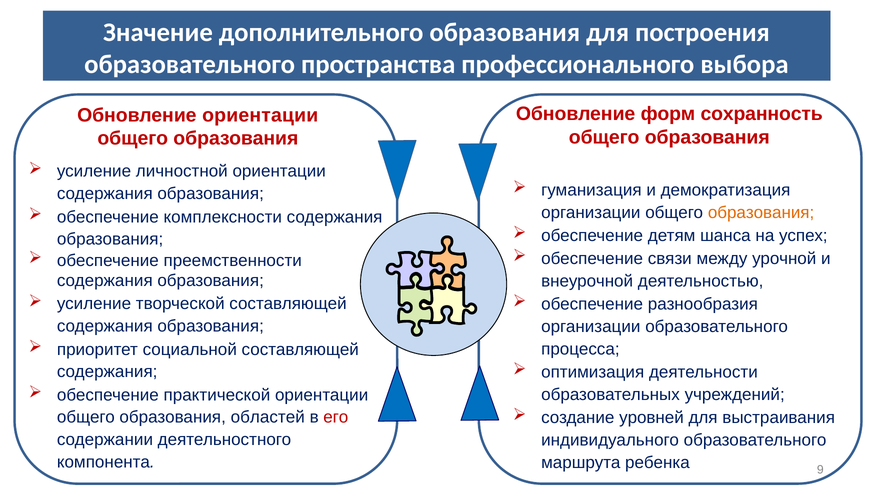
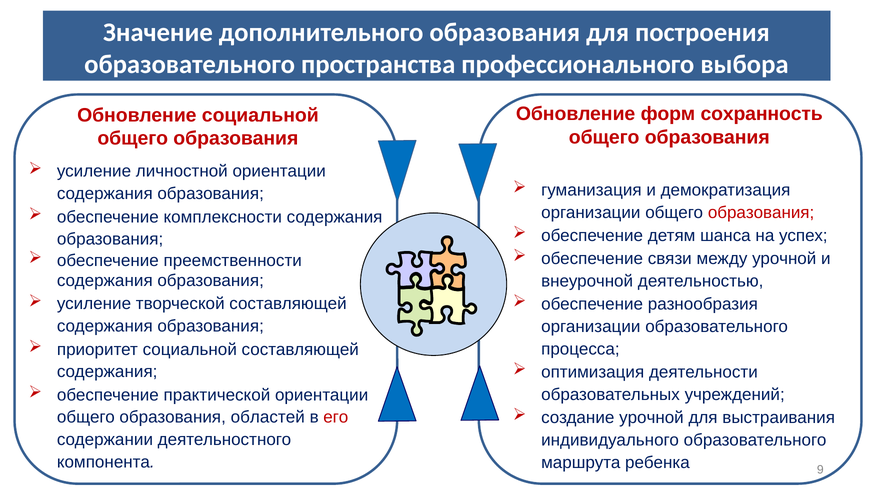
Обновление ориентации: ориентации -> социальной
образования at (761, 213) colour: orange -> red
создание уровней: уровней -> урочной
